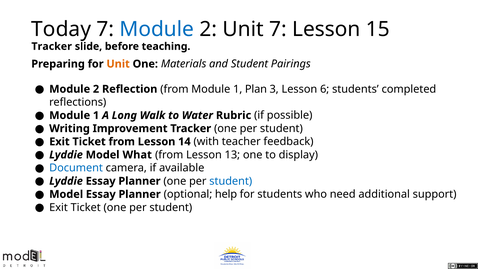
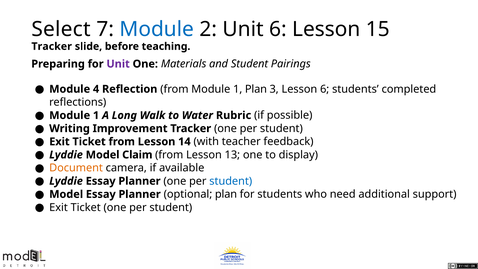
Today: Today -> Select
Unit 7: 7 -> 6
Unit at (118, 64) colour: orange -> purple
2 at (96, 89): 2 -> 4
What: What -> Claim
Document colour: blue -> orange
optional help: help -> plan
